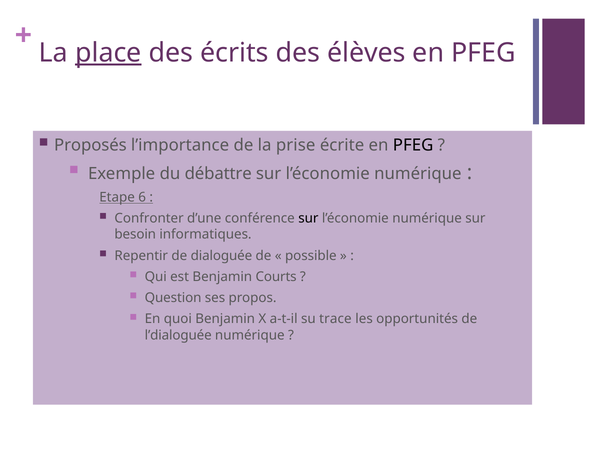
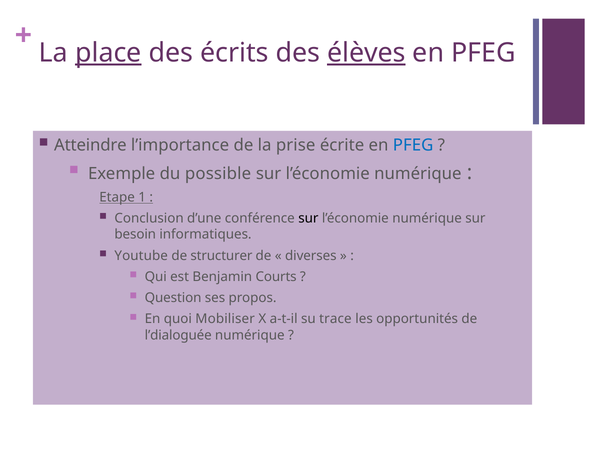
élèves underline: none -> present
Proposés: Proposés -> Atteindre
PFEG at (413, 145) colour: black -> blue
débattre: débattre -> possible
6: 6 -> 1
Confronter: Confronter -> Conclusion
Repentir: Repentir -> Youtube
dialoguée: dialoguée -> structurer
possible: possible -> diverses
quoi Benjamin: Benjamin -> Mobiliser
